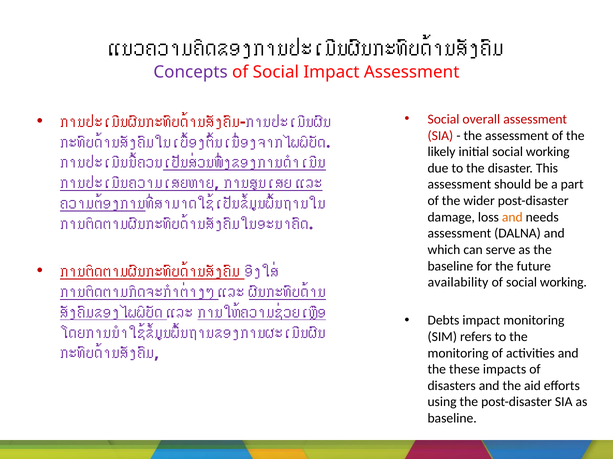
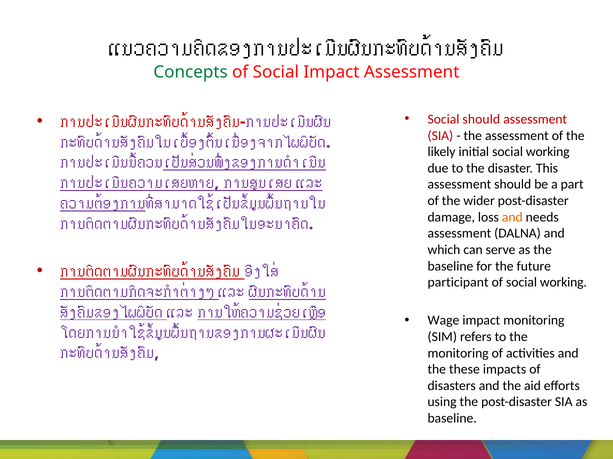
Concepts colour: purple -> green
Social overall: overall -> should
availability: availability -> participant
Debts: Debts -> Wage
